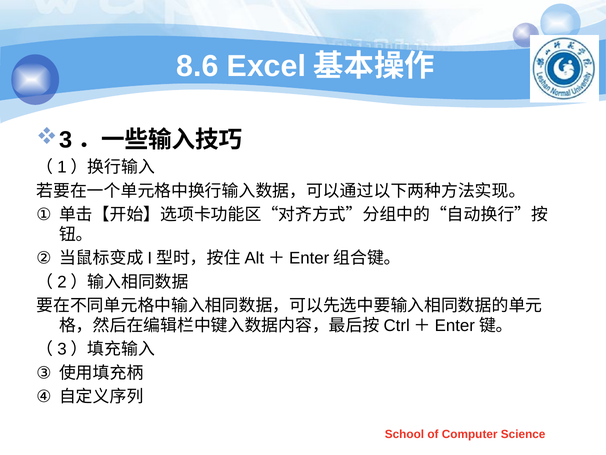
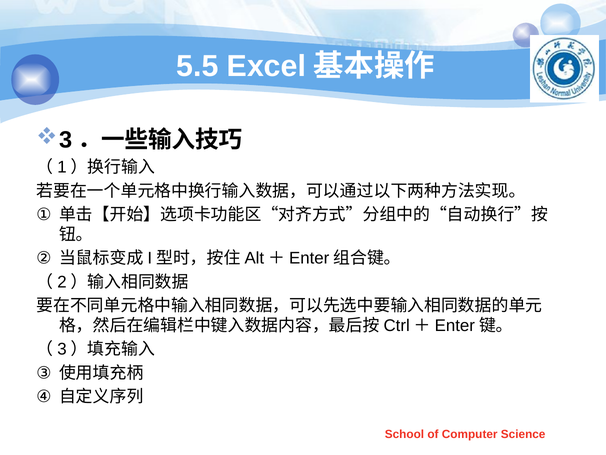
8.6: 8.6 -> 5.5
